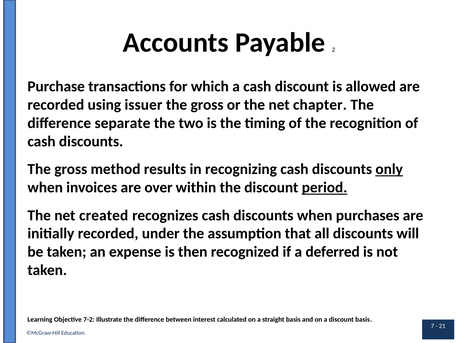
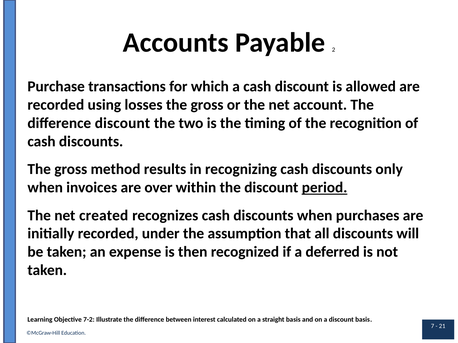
issuer: issuer -> losses
chapter: chapter -> account
difference separate: separate -> discount
only underline: present -> none
